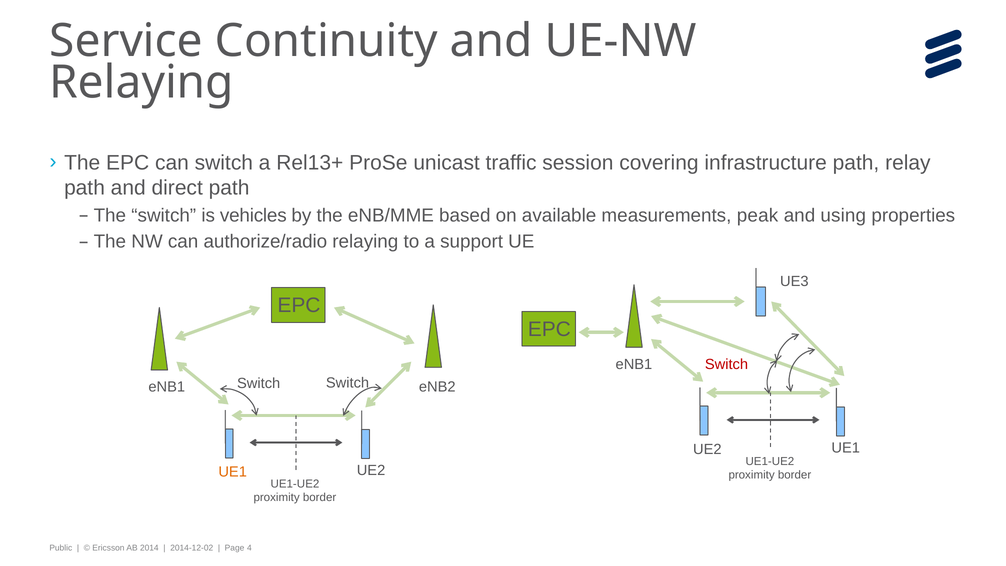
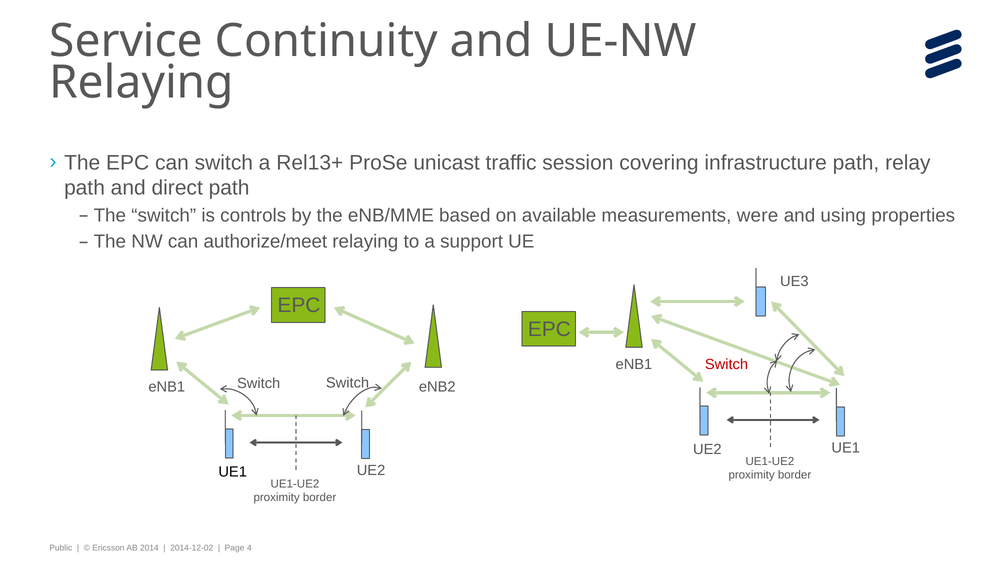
vehicles: vehicles -> controls
peak: peak -> were
authorize/radio: authorize/radio -> authorize/meet
UE1 at (233, 472) colour: orange -> black
